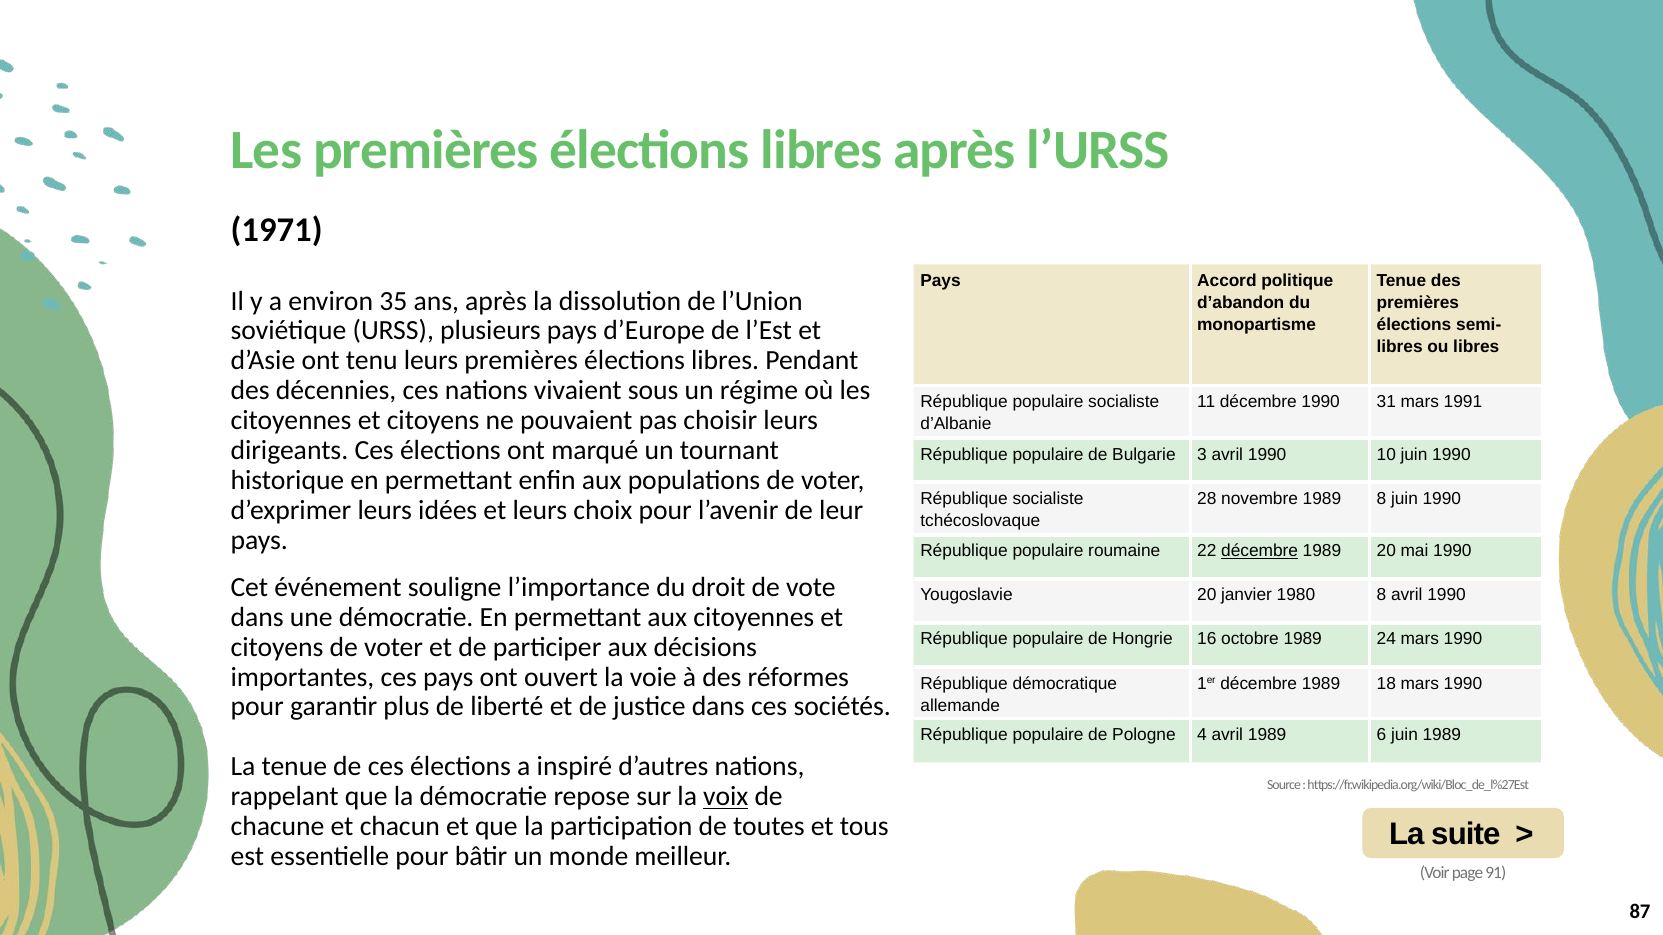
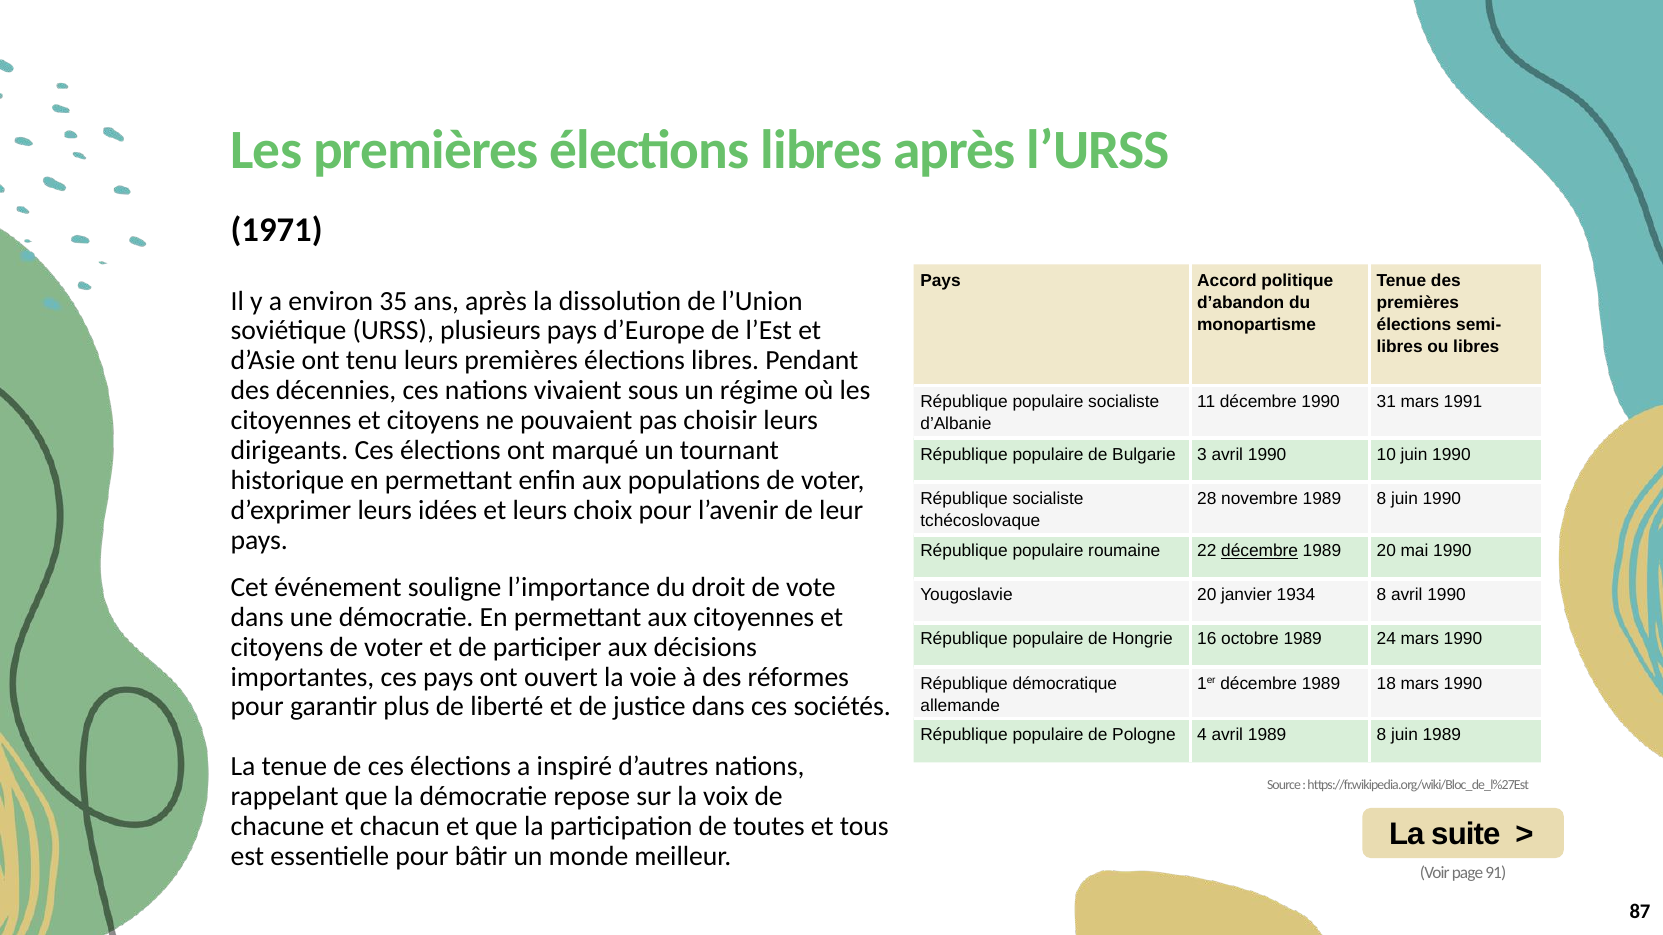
1980: 1980 -> 1934
avril 1989 6: 6 -> 8
voix underline: present -> none
